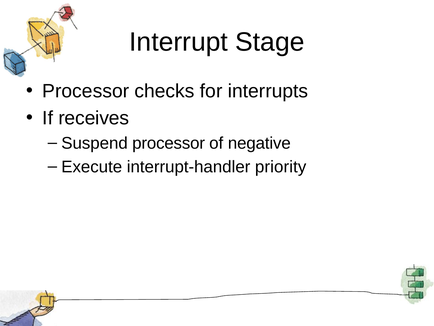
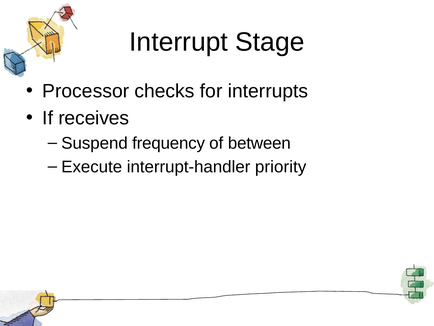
Suspend processor: processor -> frequency
negative: negative -> between
